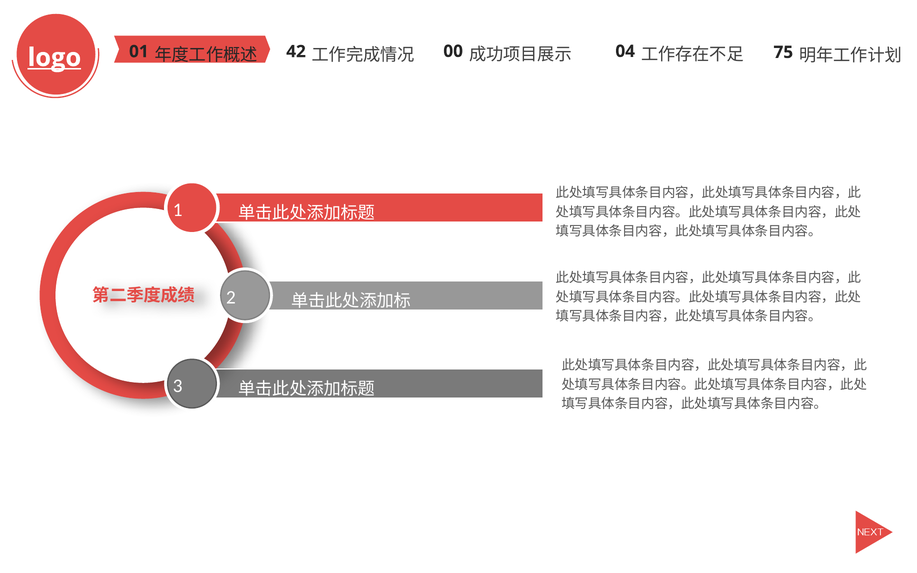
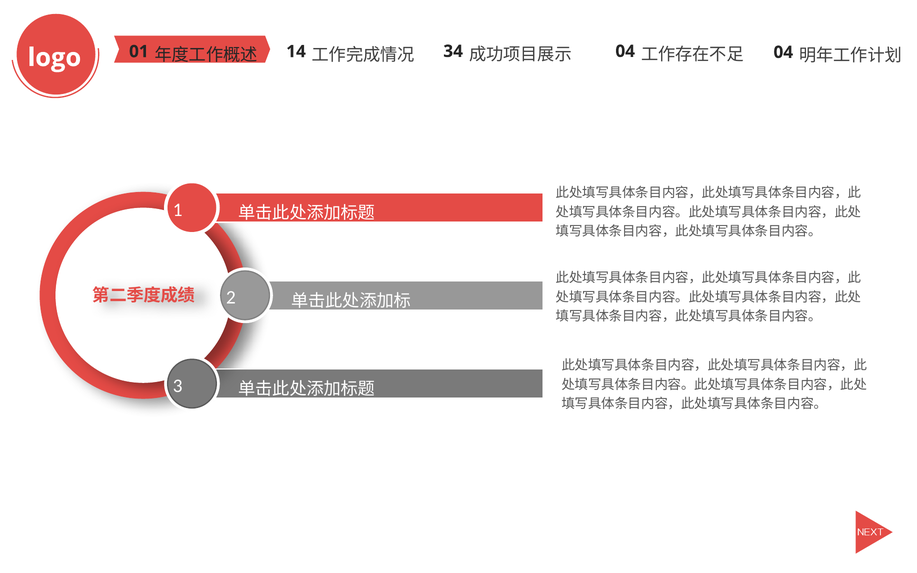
logo underline: present -> none
42: 42 -> 14
00: 00 -> 34
75 at (783, 52): 75 -> 04
